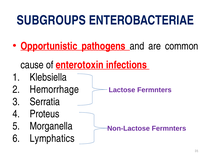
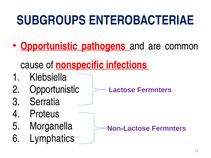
enterotoxin: enterotoxin -> nonspecific
Hemorrhage at (54, 90): Hemorrhage -> Opportunistic
